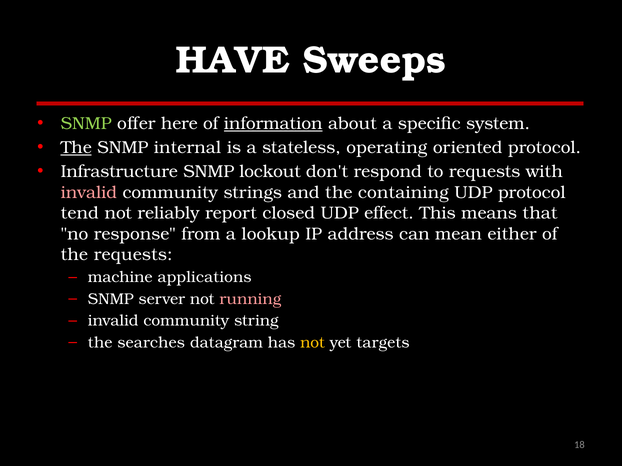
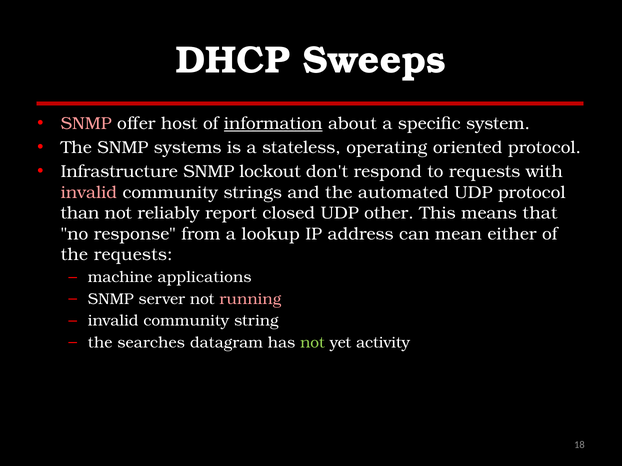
HAVE: HAVE -> DHCP
SNMP at (86, 124) colour: light green -> pink
here: here -> host
The at (76, 148) underline: present -> none
internal: internal -> systems
containing: containing -> automated
tend: tend -> than
effect: effect -> other
not at (313, 343) colour: yellow -> light green
targets: targets -> activity
